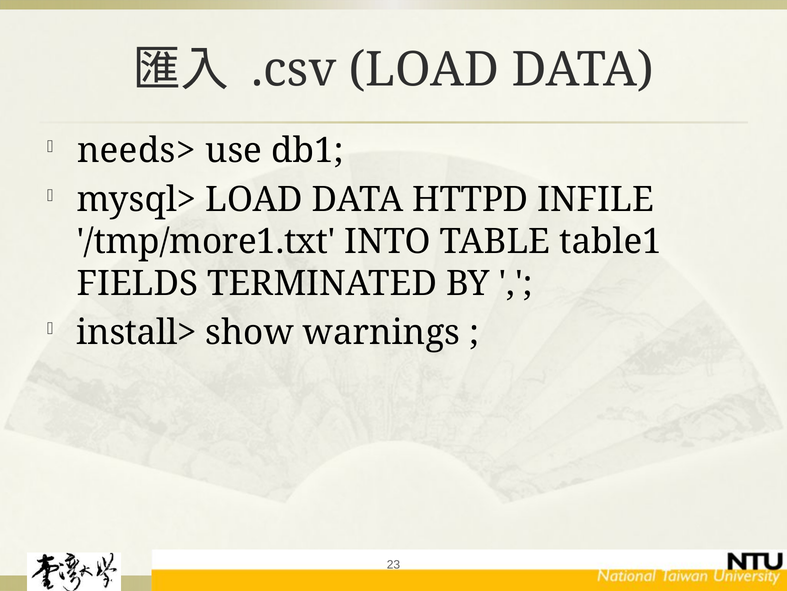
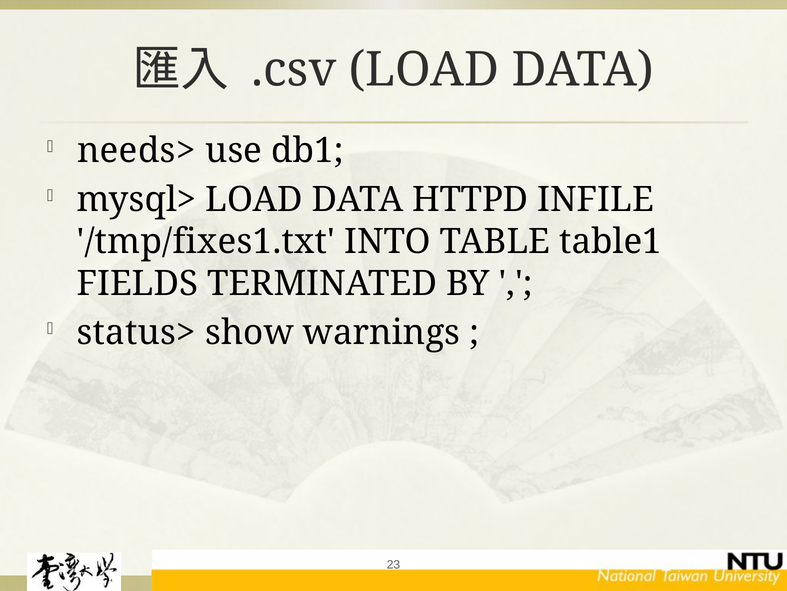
/tmp/more1.txt: /tmp/more1.txt -> /tmp/fixes1.txt
install>: install> -> status>
